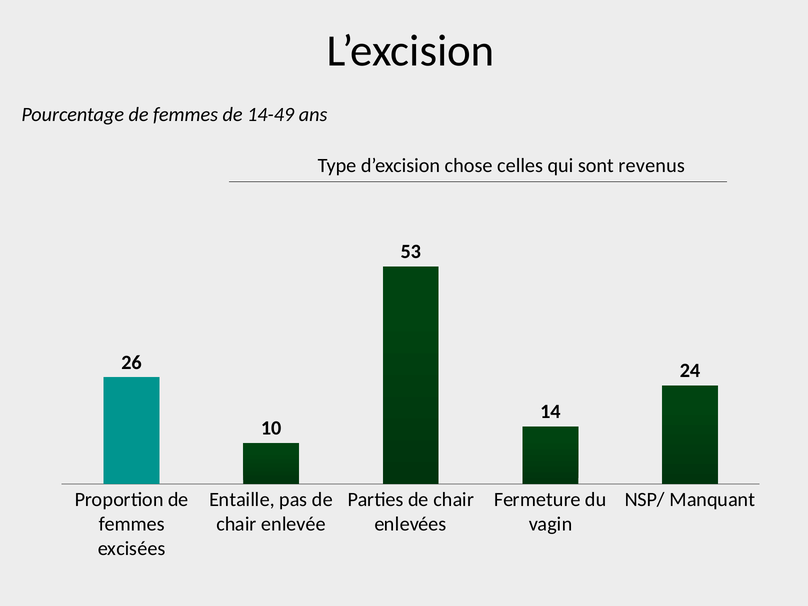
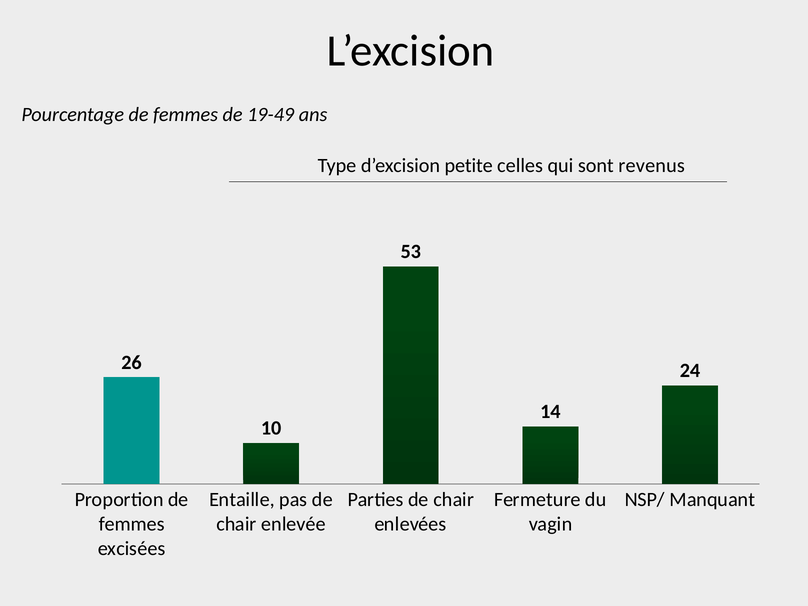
14-49: 14-49 -> 19-49
chose: chose -> petite
